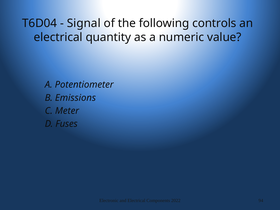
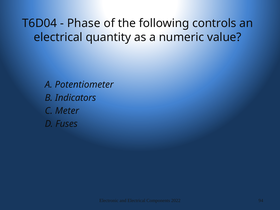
Signal: Signal -> Phase
Emissions: Emissions -> Indicators
